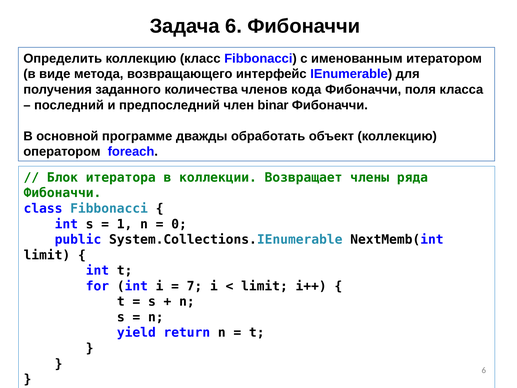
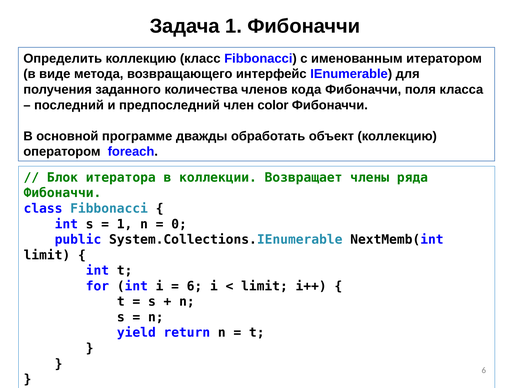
Задача 6: 6 -> 1
binar: binar -> color
7 at (194, 286): 7 -> 6
